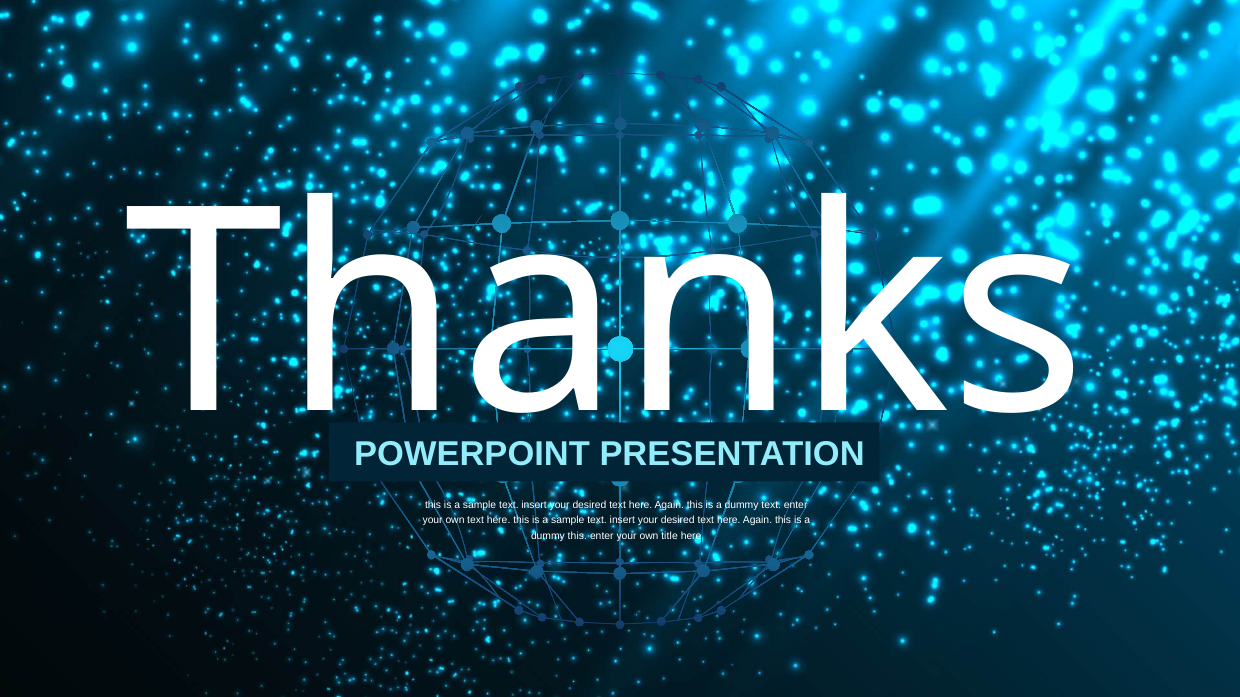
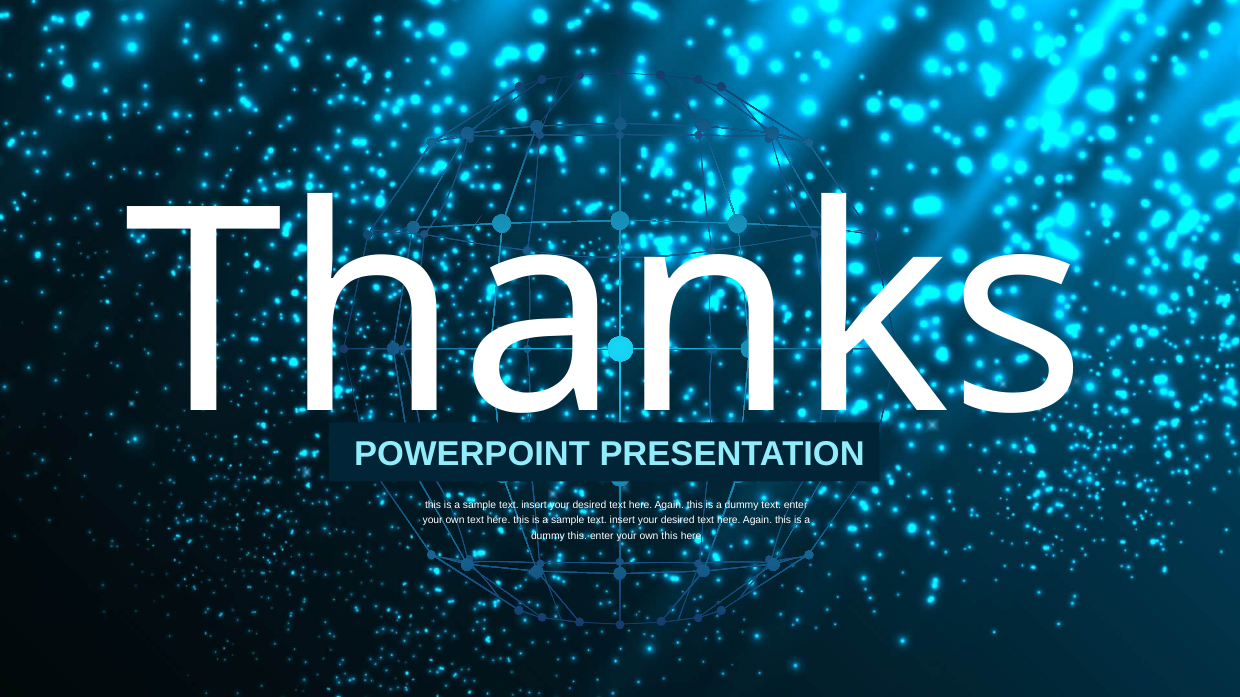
own title: title -> this
